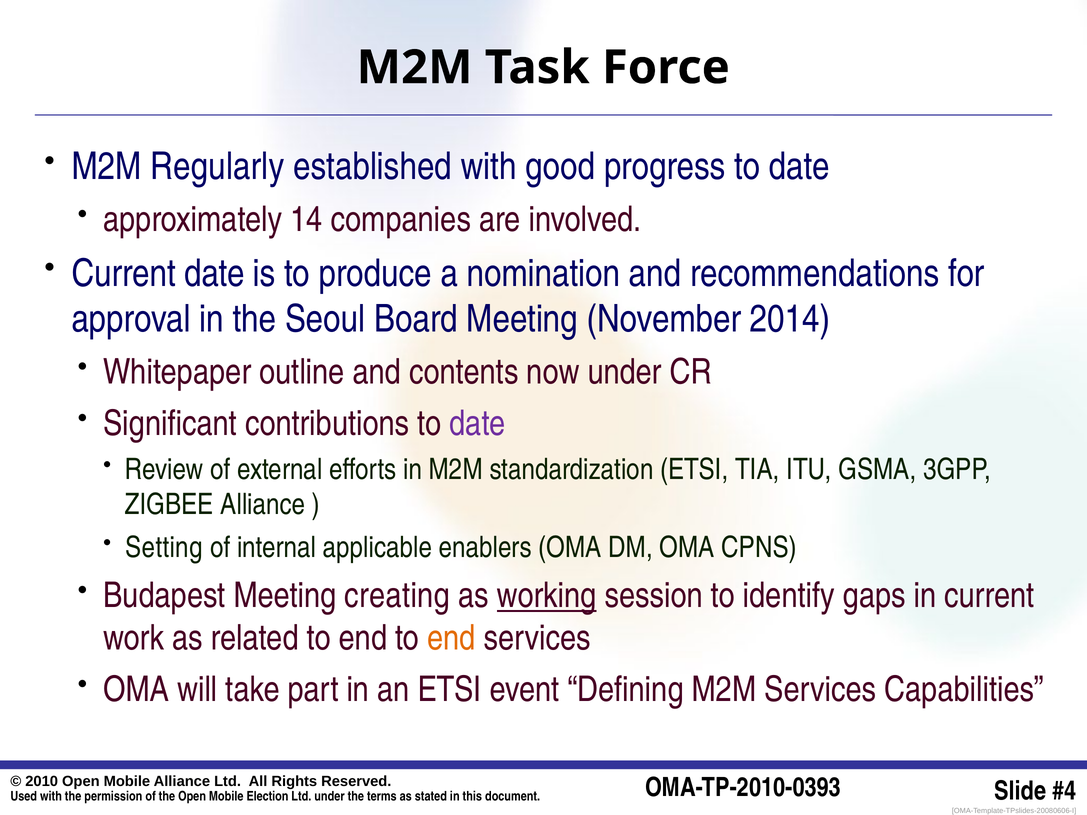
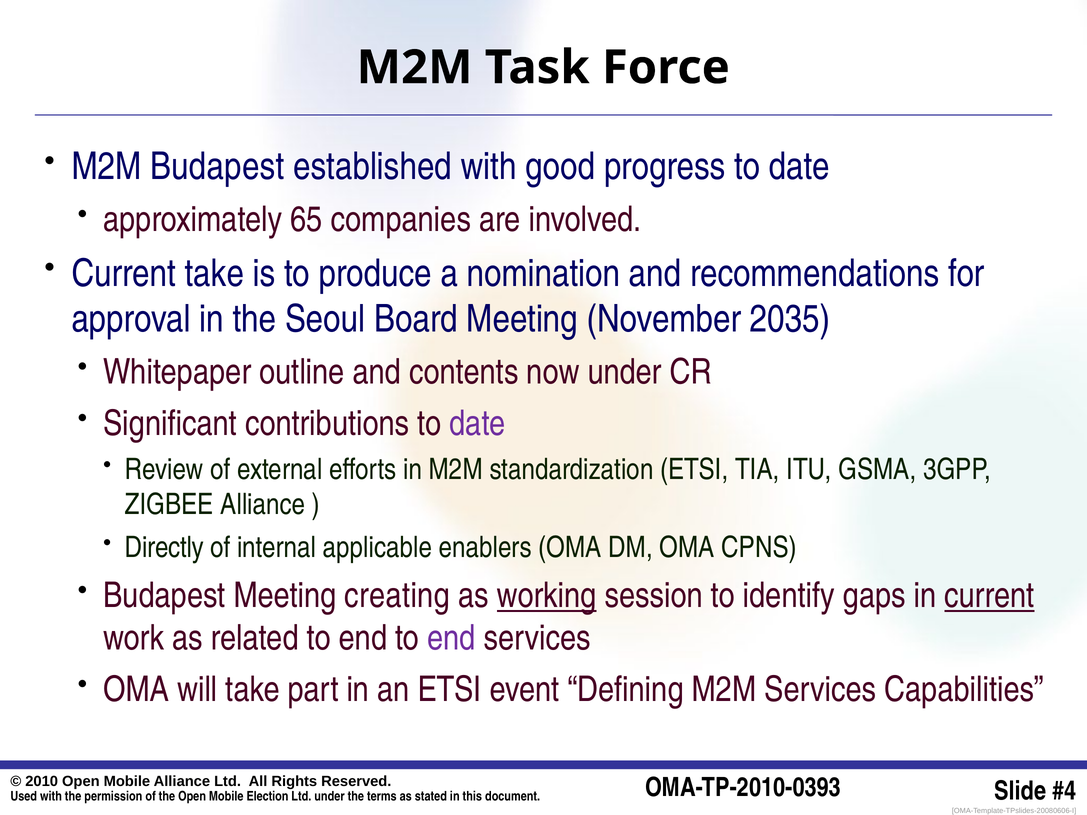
M2M Regularly: Regularly -> Budapest
14: 14 -> 65
Current date: date -> take
2014: 2014 -> 2035
Setting: Setting -> Directly
current at (989, 596) underline: none -> present
end at (451, 638) colour: orange -> purple
